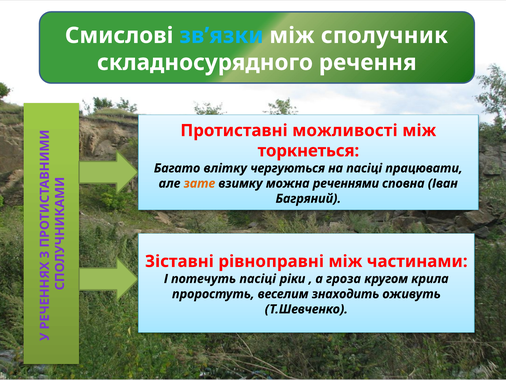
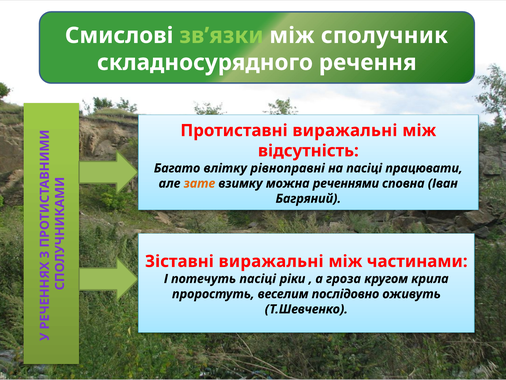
зв’язки colour: light blue -> light green
Протиставні можливості: можливості -> виражальні
торкнеться: торкнеться -> відсутність
чергуються: чергуються -> рівноправні
Зіставні рівноправні: рівноправні -> виражальні
знаходить: знаходить -> послідовно
